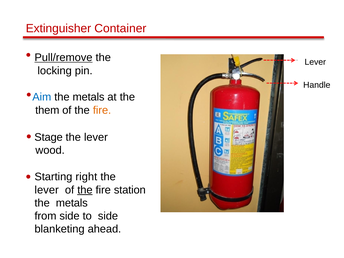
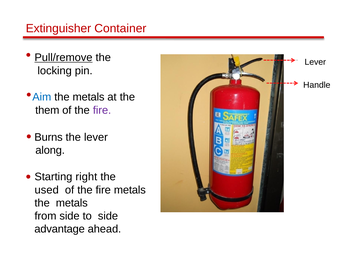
fire at (102, 110) colour: orange -> purple
Stage: Stage -> Burns
wood: wood -> along
lever at (47, 190): lever -> used
the at (85, 190) underline: present -> none
fire station: station -> metals
blanketing: blanketing -> advantage
